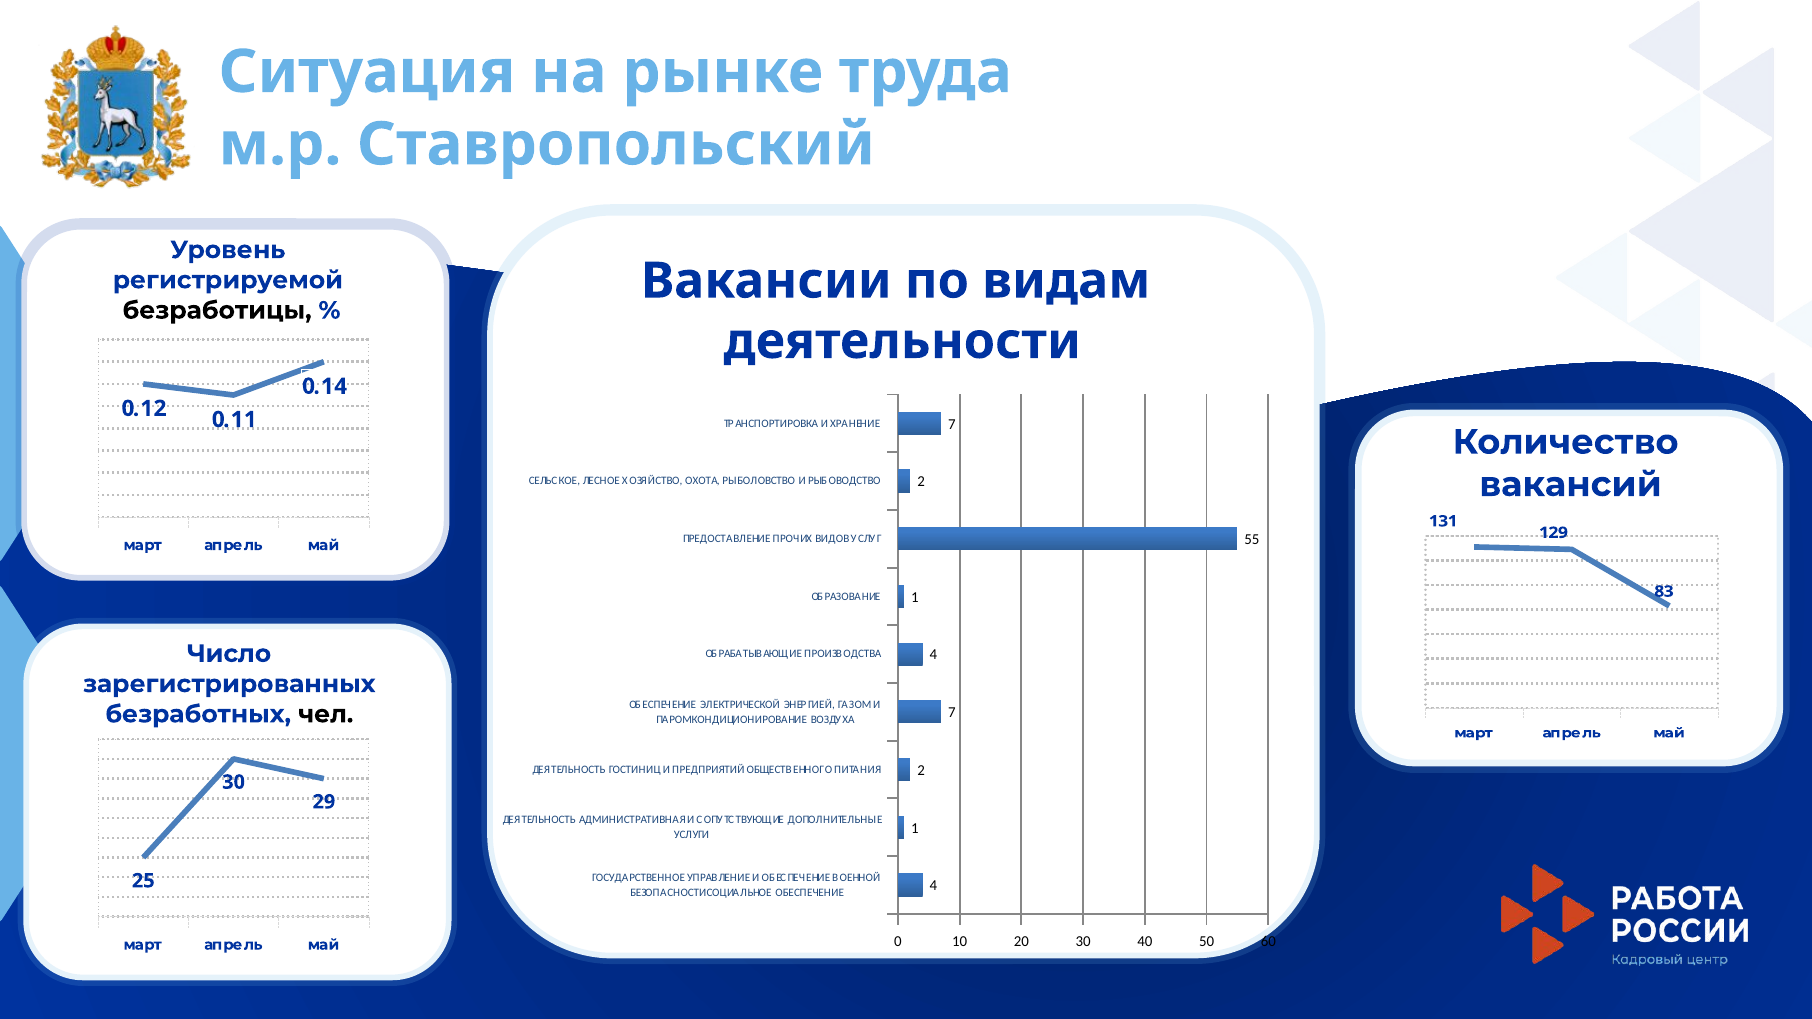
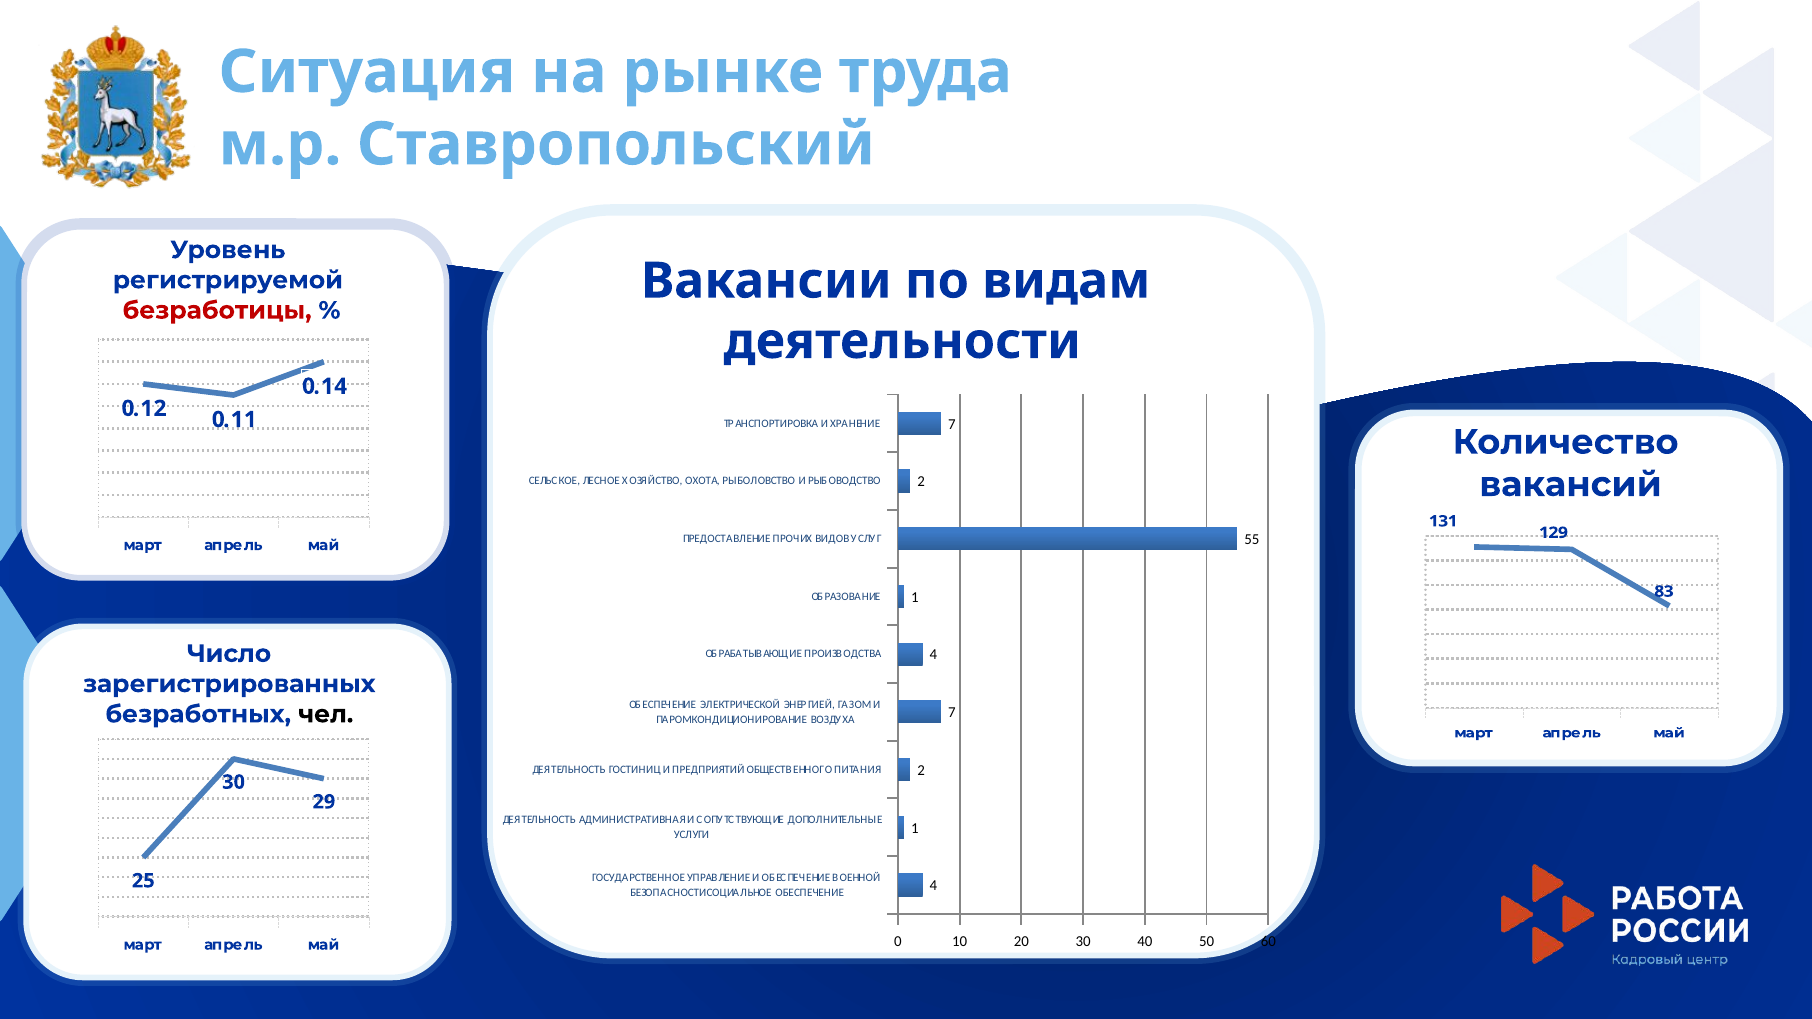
безработицы colour: black -> red
